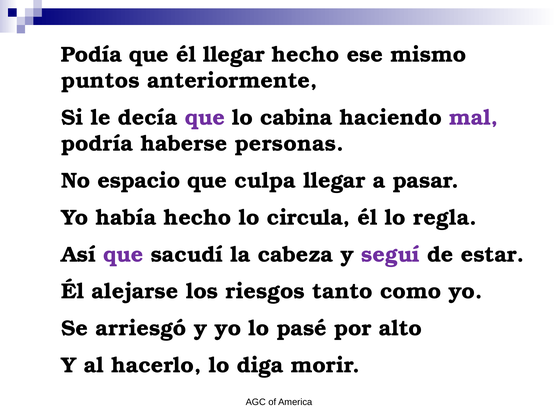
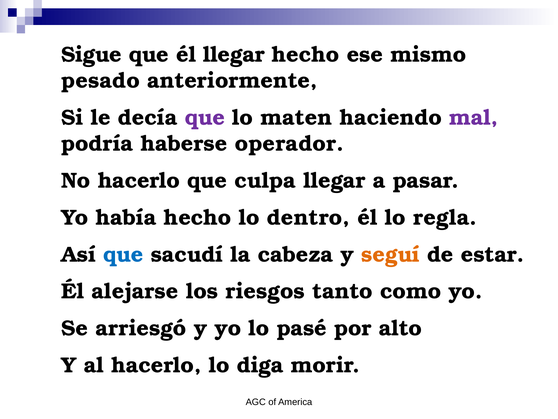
Podía: Podía -> Sigue
puntos: puntos -> pesado
cabina: cabina -> maten
personas: personas -> operador
No espacio: espacio -> hacerlo
circula: circula -> dentro
que at (123, 254) colour: purple -> blue
seguí colour: purple -> orange
